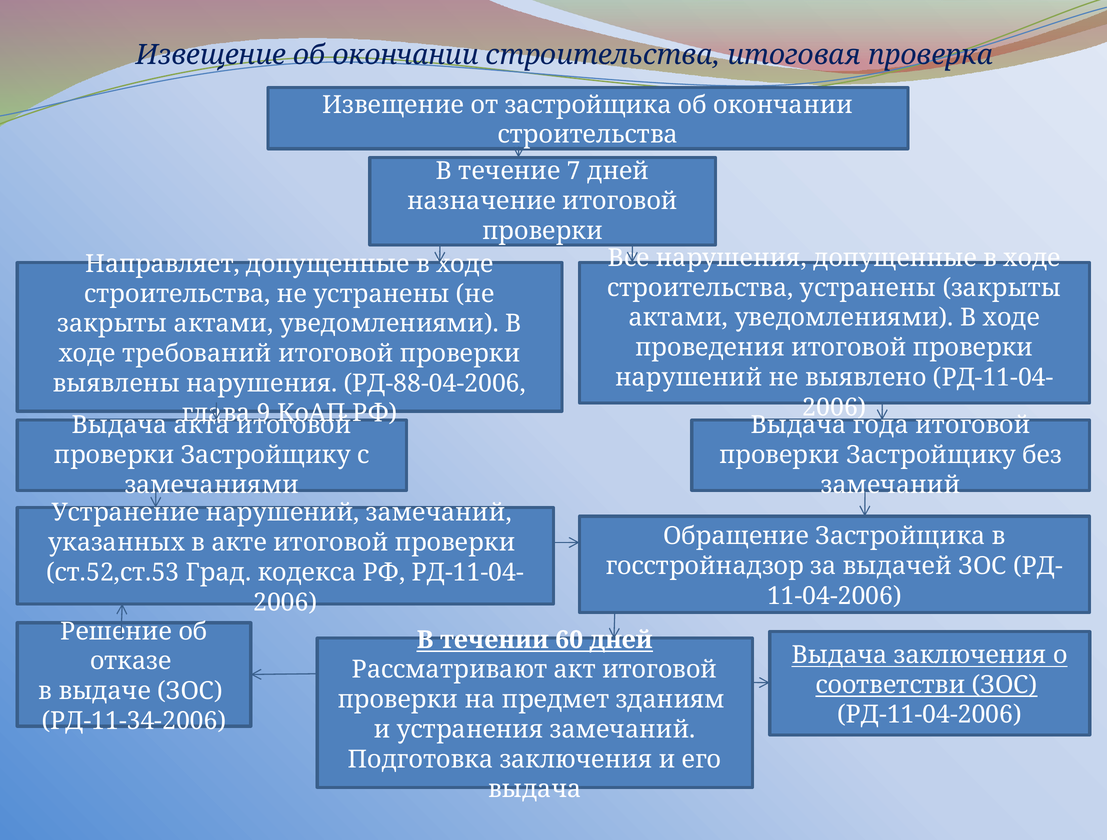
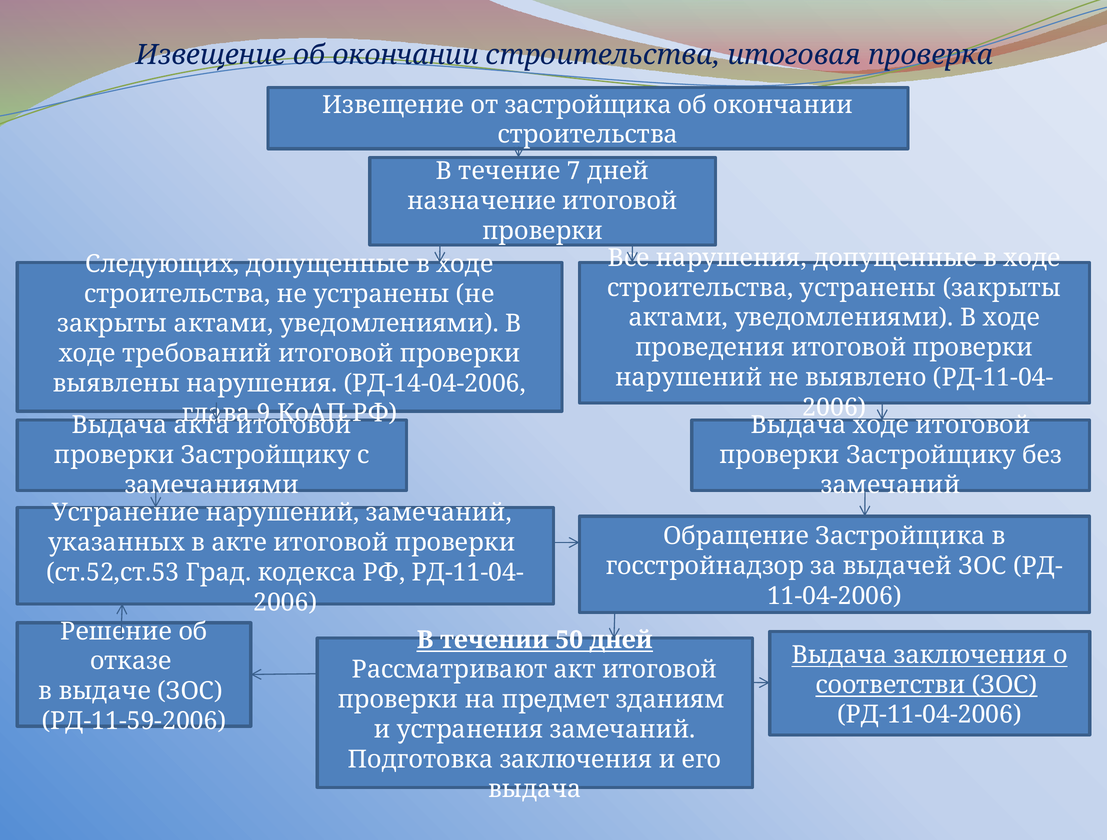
Направляет: Направляет -> Следующих
РД-88-04-2006: РД-88-04-2006 -> РД-14-04-2006
Выдача года: года -> ходе
60: 60 -> 50
РД-11-34-2006: РД-11-34-2006 -> РД-11-59-2006
